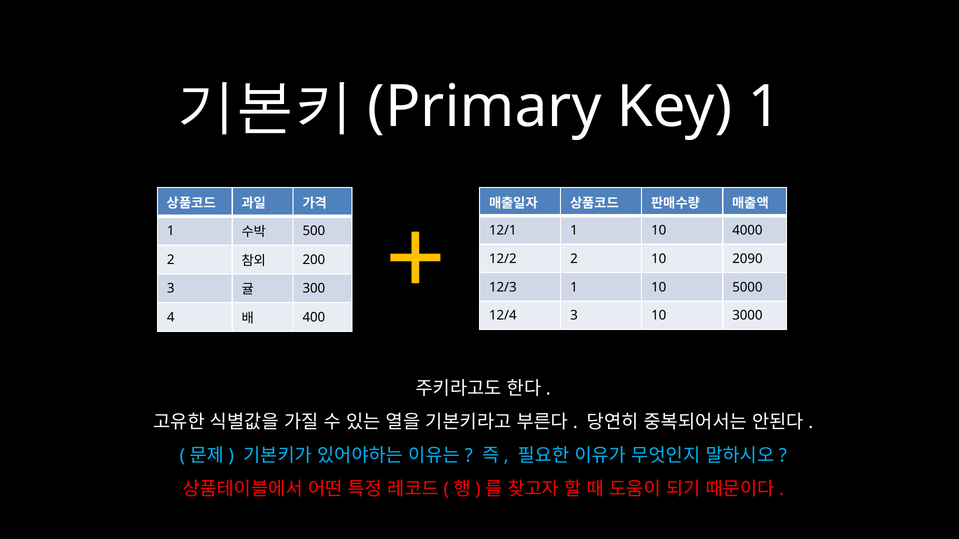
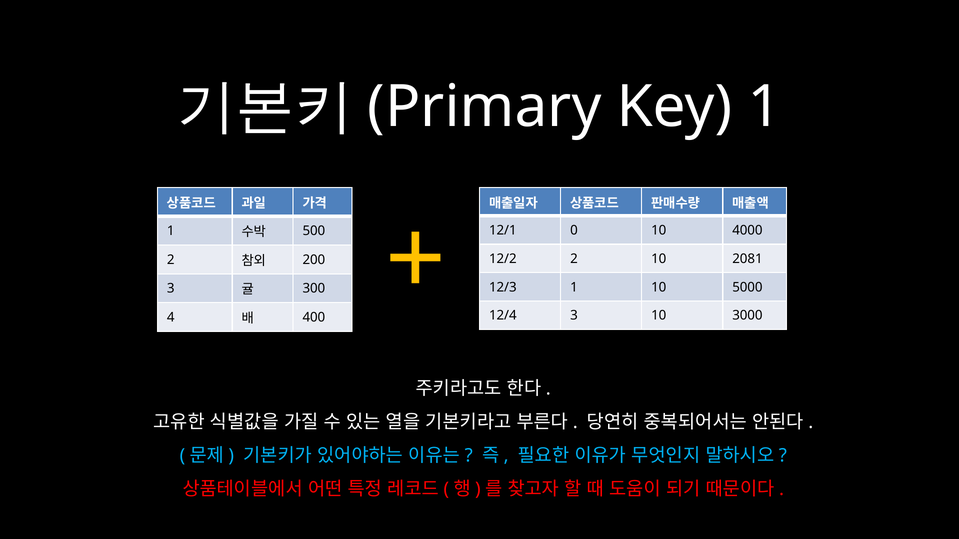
12/1 1: 1 -> 0
2090: 2090 -> 2081
